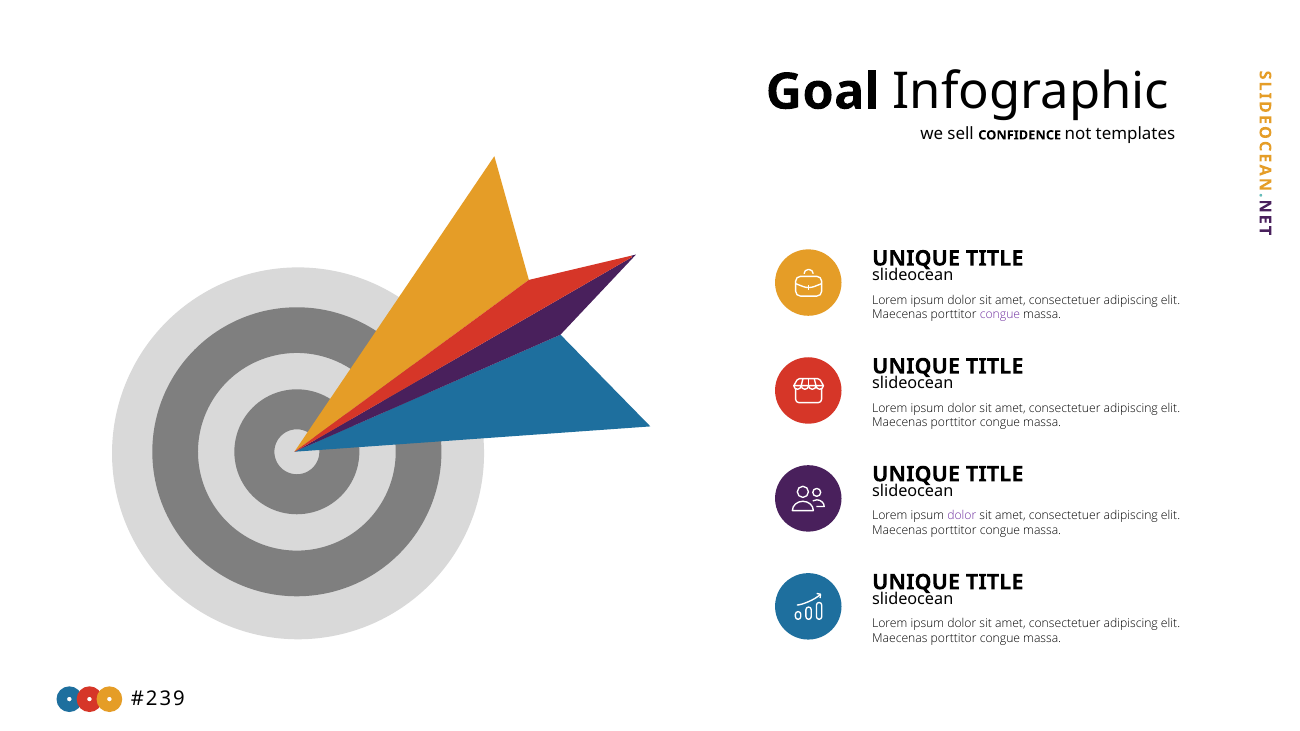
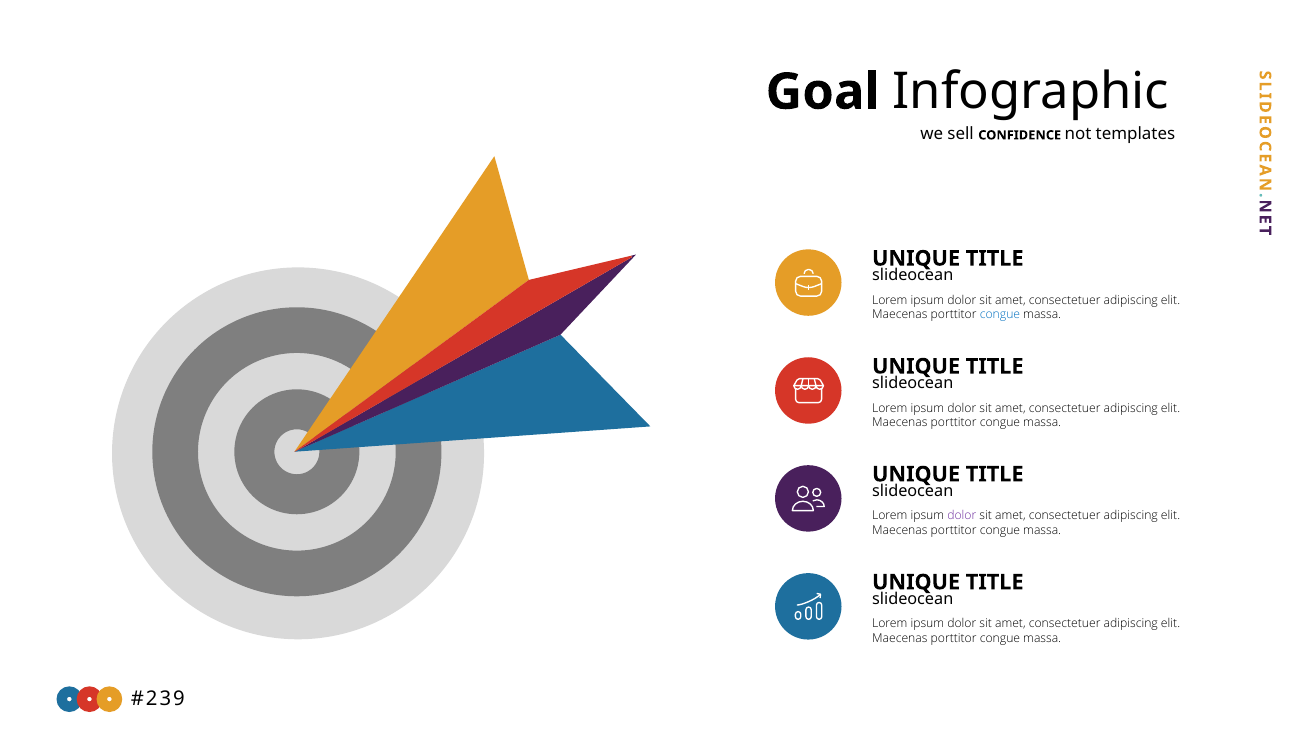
congue at (1000, 315) colour: purple -> blue
